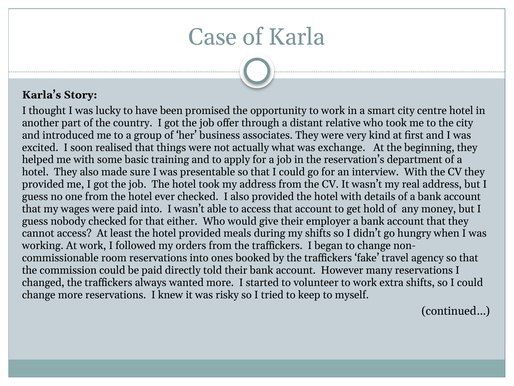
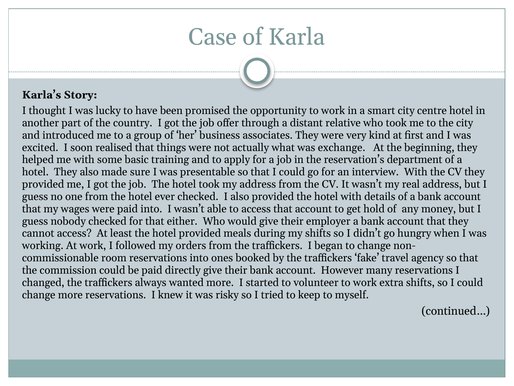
directly told: told -> give
